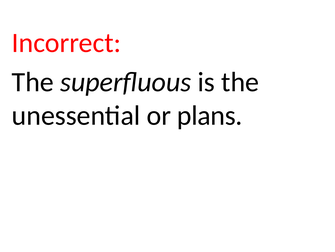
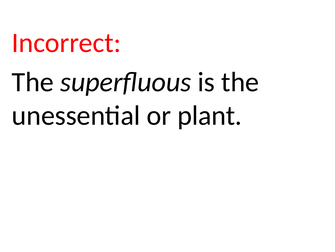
plans: plans -> plant
